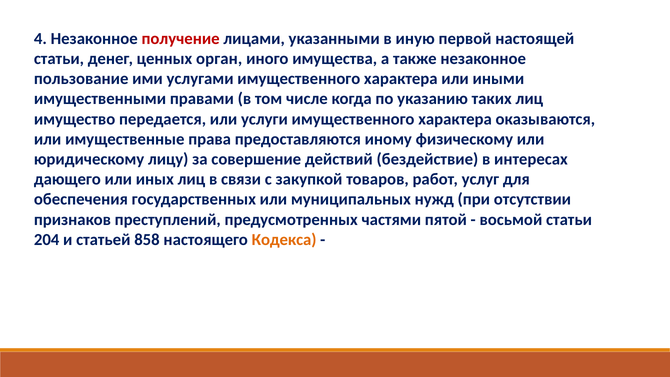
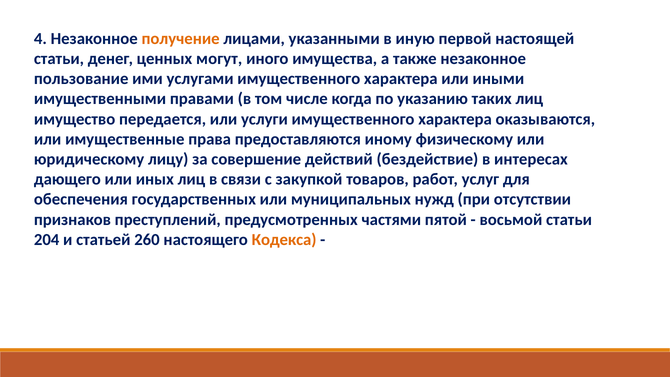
получение colour: red -> orange
орган: орган -> могут
858: 858 -> 260
